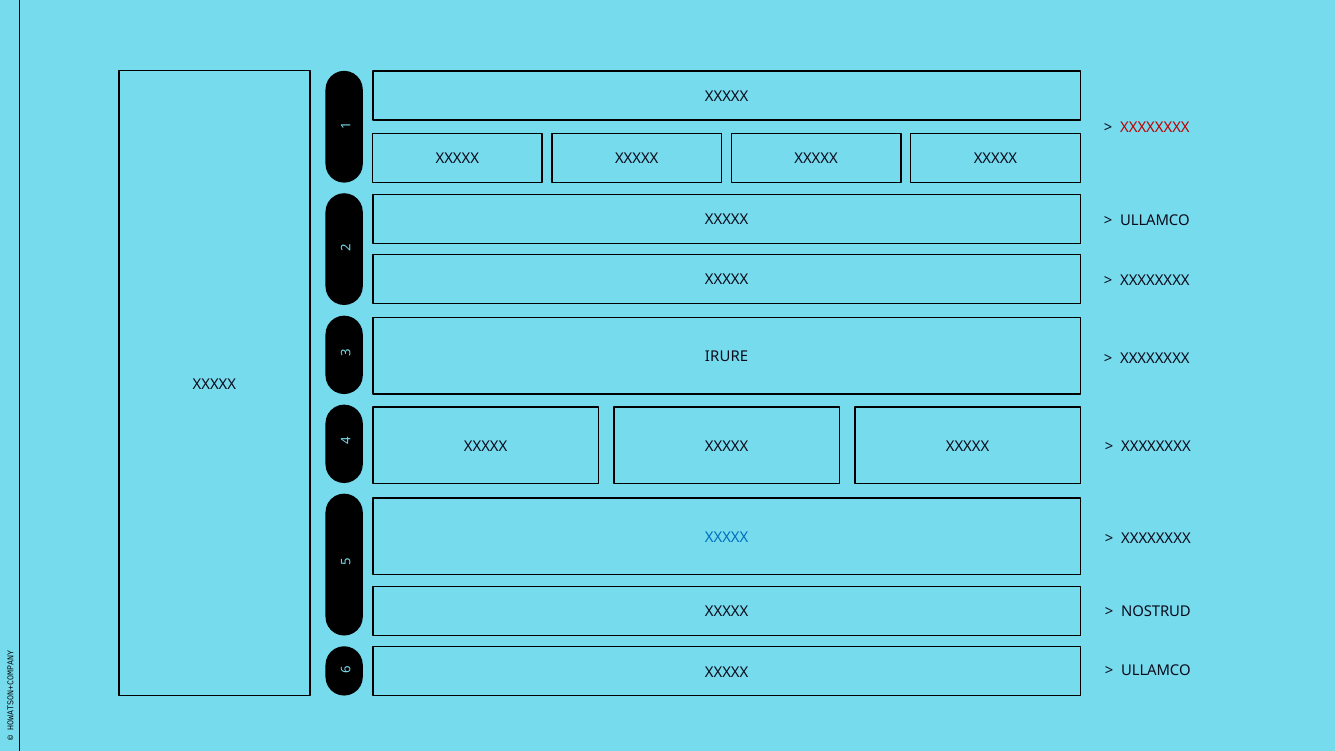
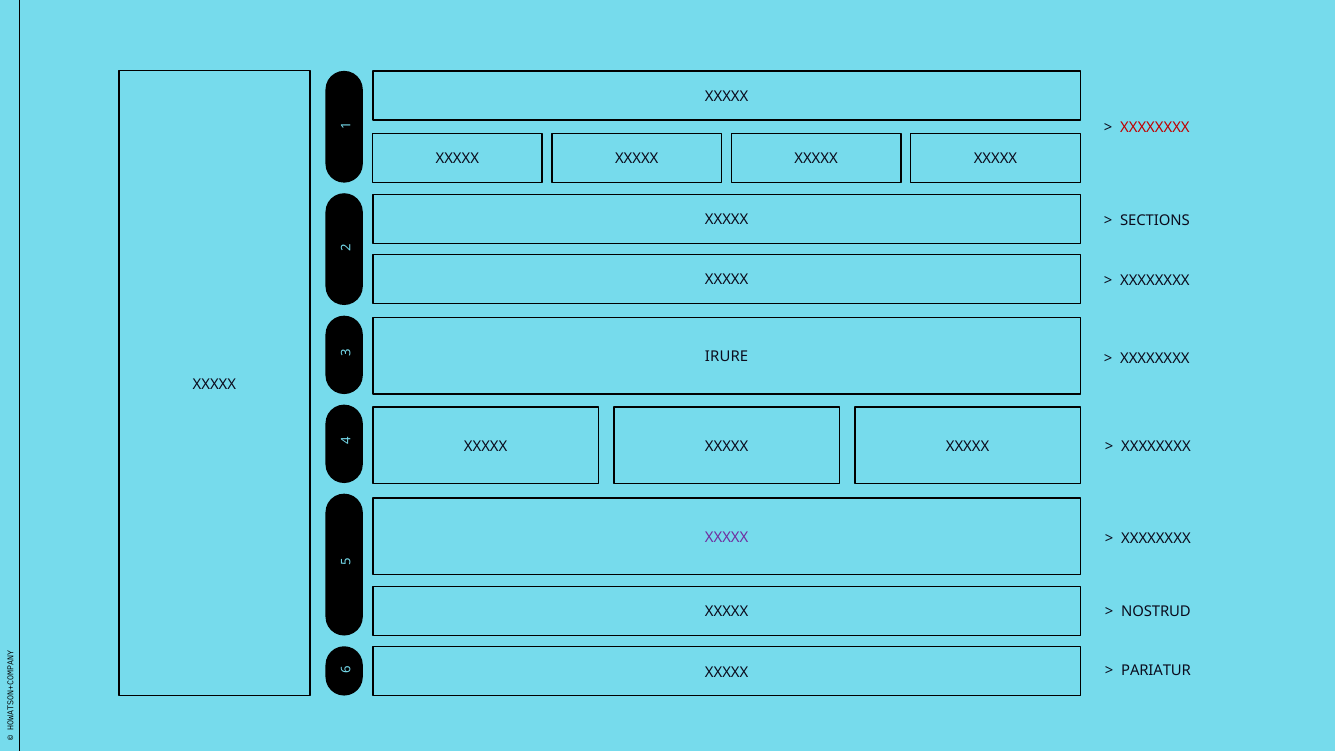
ULLAMCO at (1155, 220): ULLAMCO -> SECTIONS
XXXXX at (727, 537) colour: blue -> purple
ULLAMCO at (1156, 670): ULLAMCO -> PARIATUR
